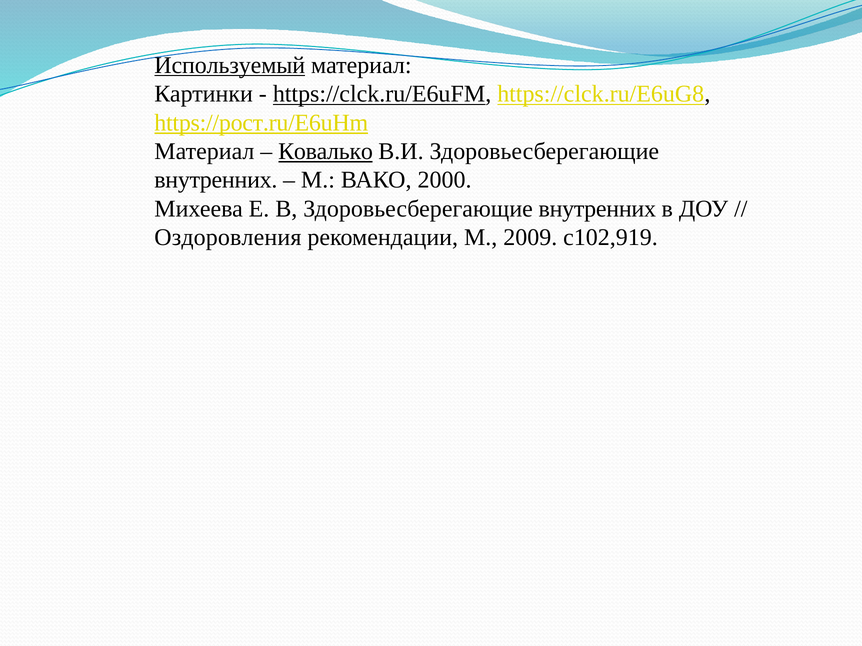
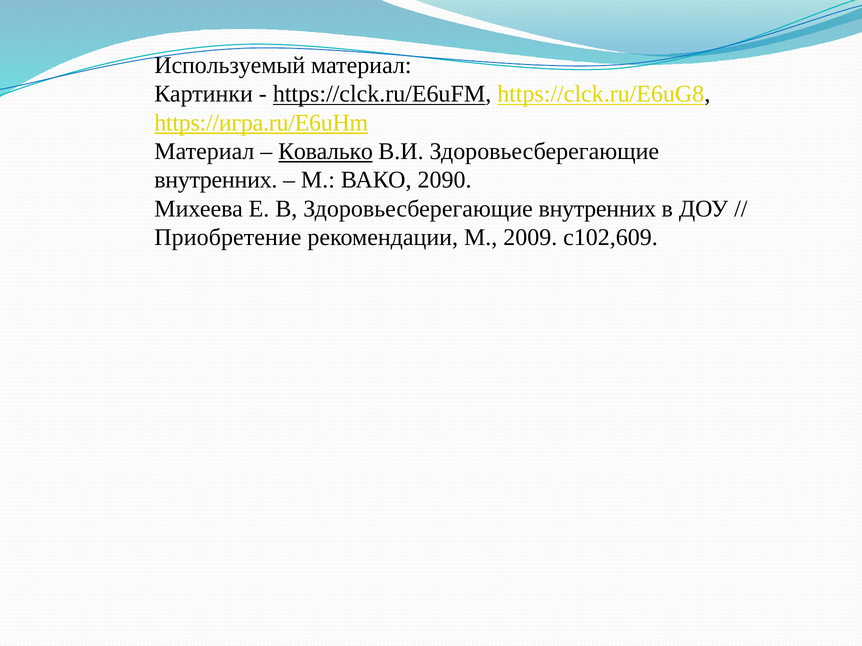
Используемый underline: present -> none
https://рост.ru/E6uHm: https://рост.ru/E6uHm -> https://игра.ru/E6uHm
2000: 2000 -> 2090
Оздоровления: Оздоровления -> Приобретение
с102,919: с102,919 -> с102,609
